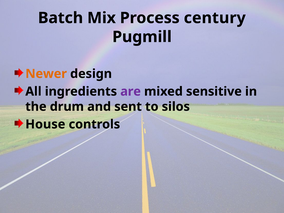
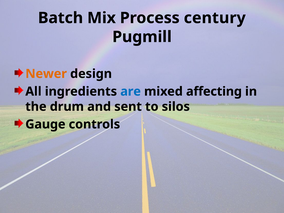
are colour: purple -> blue
sensitive: sensitive -> affecting
House: House -> Gauge
